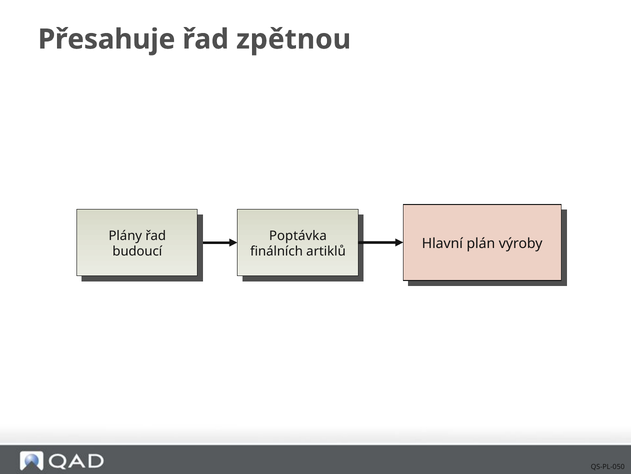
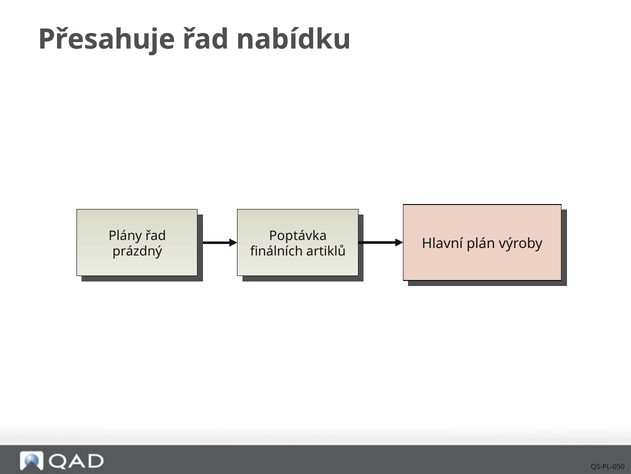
zpětnou: zpětnou -> nabídku
budoucí: budoucí -> prázdný
